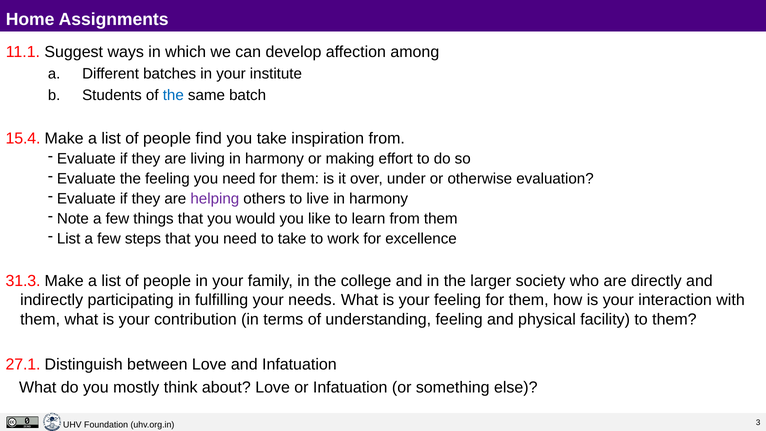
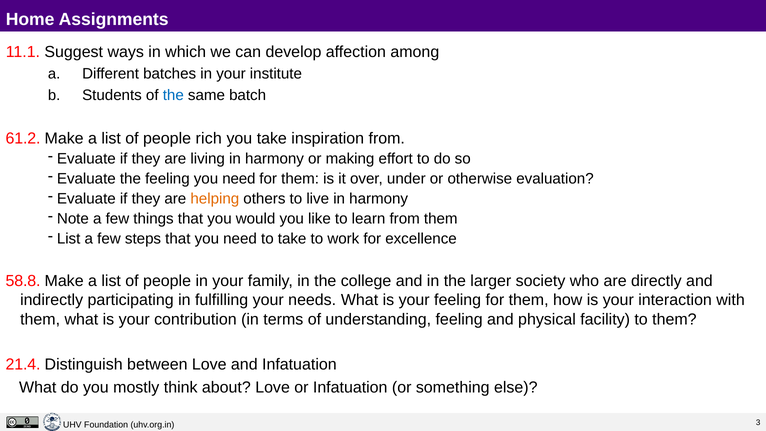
15.4: 15.4 -> 61.2
find: find -> rich
helping colour: purple -> orange
31.3: 31.3 -> 58.8
27.1: 27.1 -> 21.4
